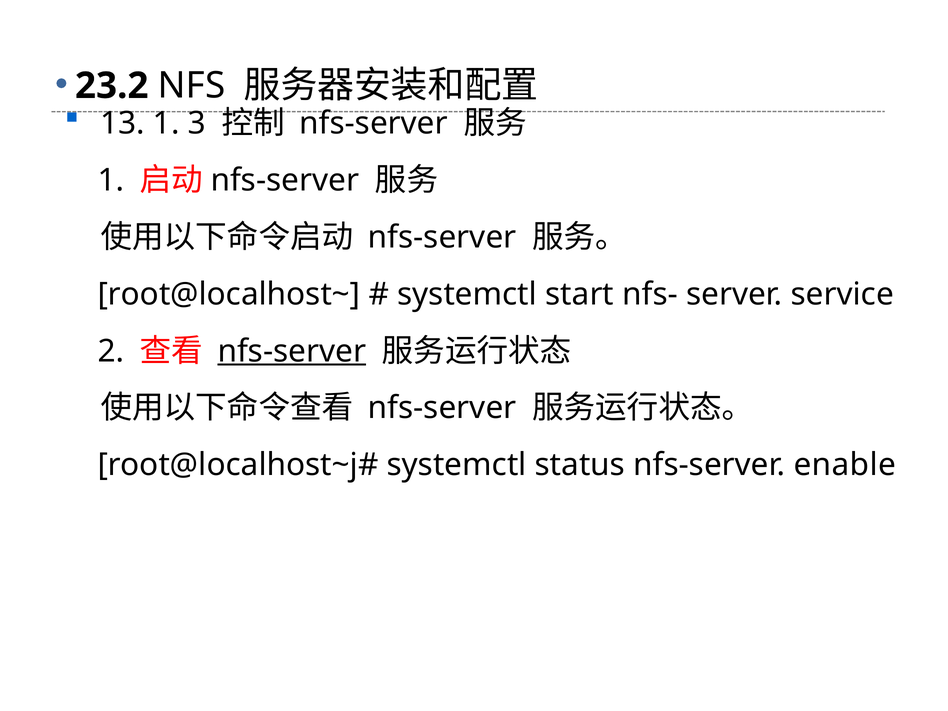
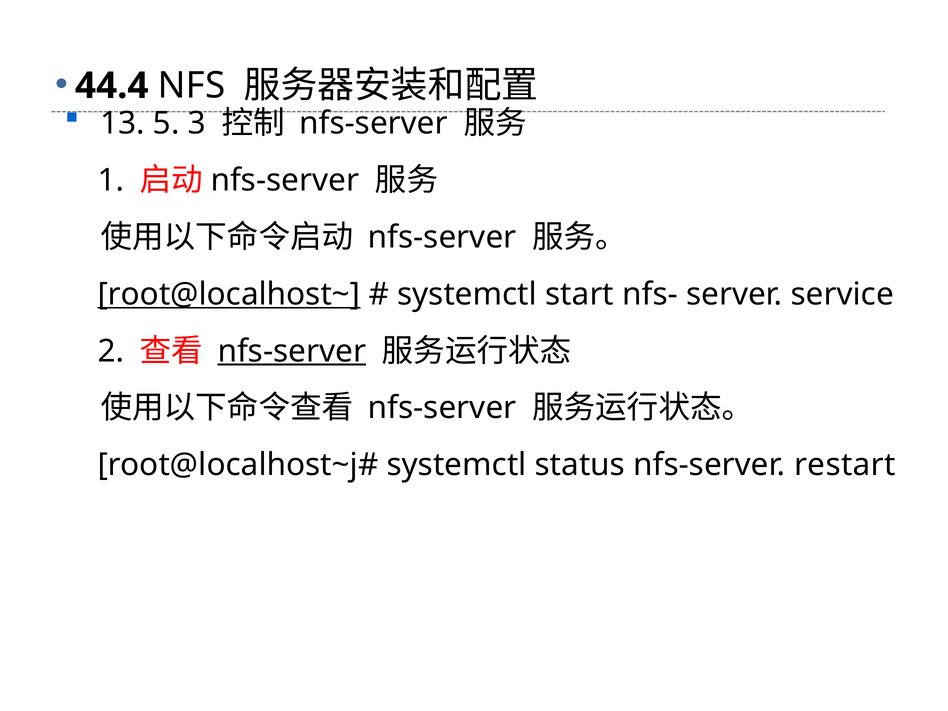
23.2: 23.2 -> 44.4
13 1: 1 -> 5
root@localhost~ underline: none -> present
enable: enable -> restart
